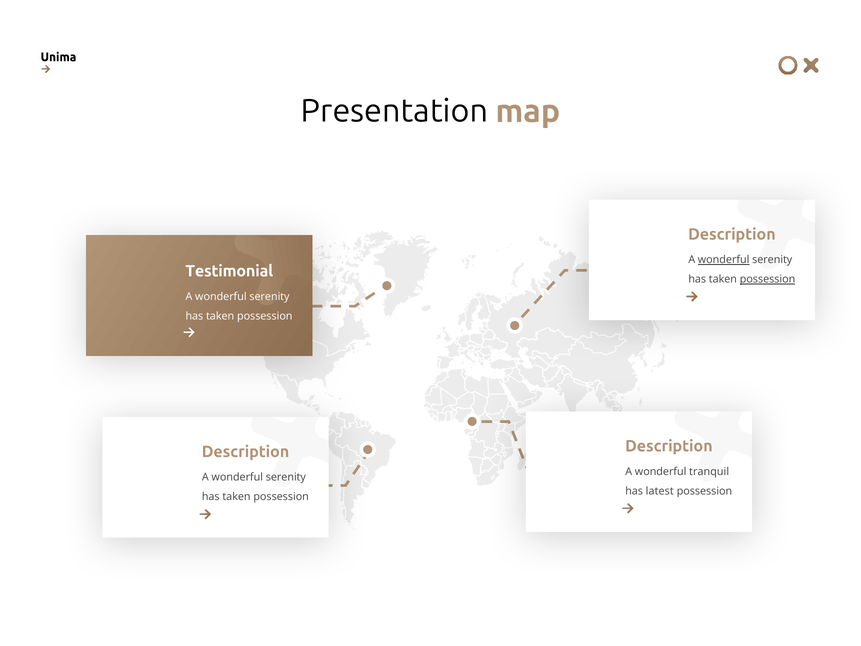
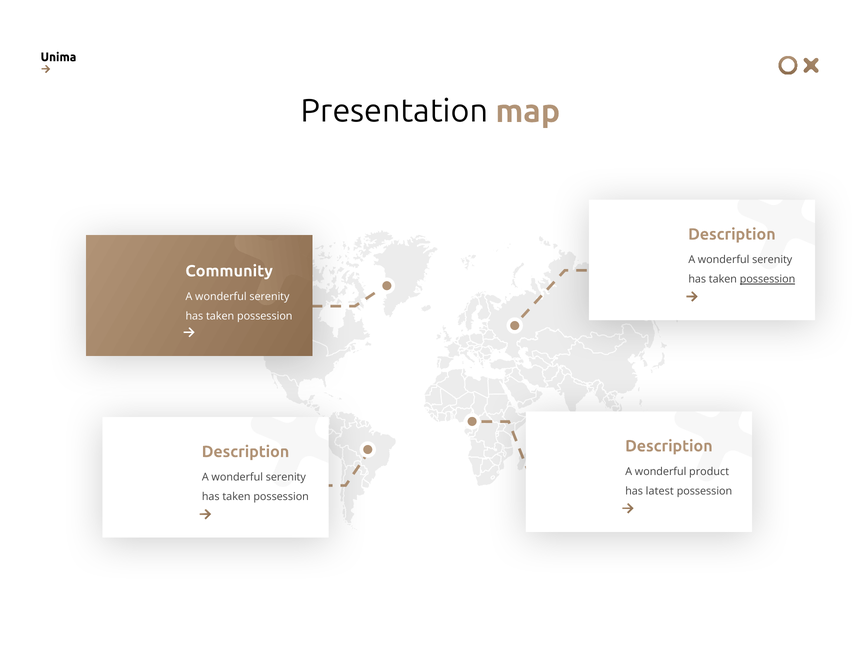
wonderful at (724, 260) underline: present -> none
Testimonial: Testimonial -> Community
tranquil: tranquil -> product
